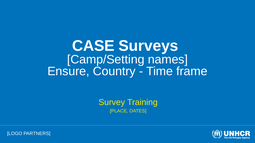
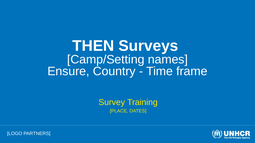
CASE: CASE -> THEN
